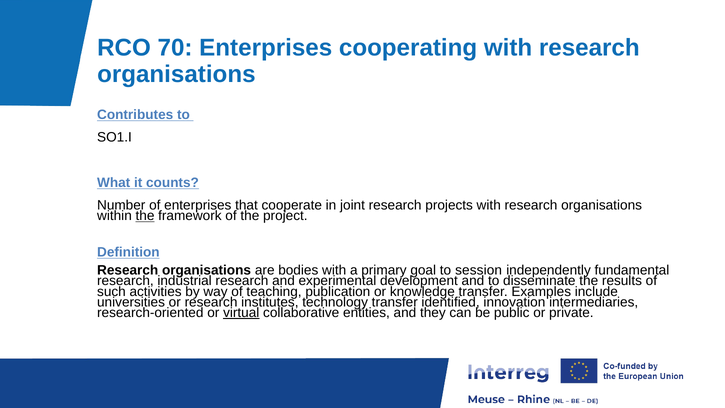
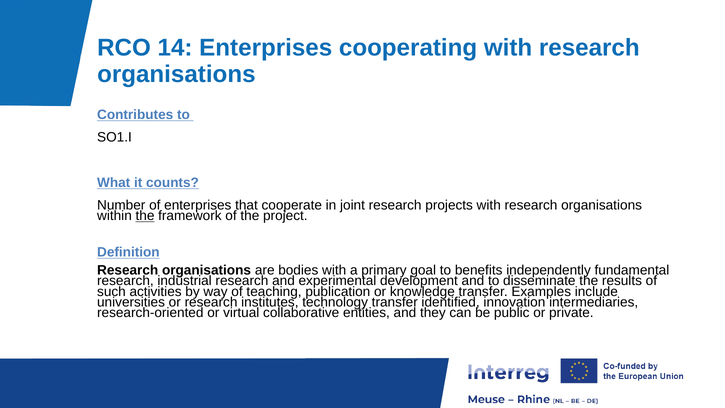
70: 70 -> 14
session: session -> benefits
virtual underline: present -> none
